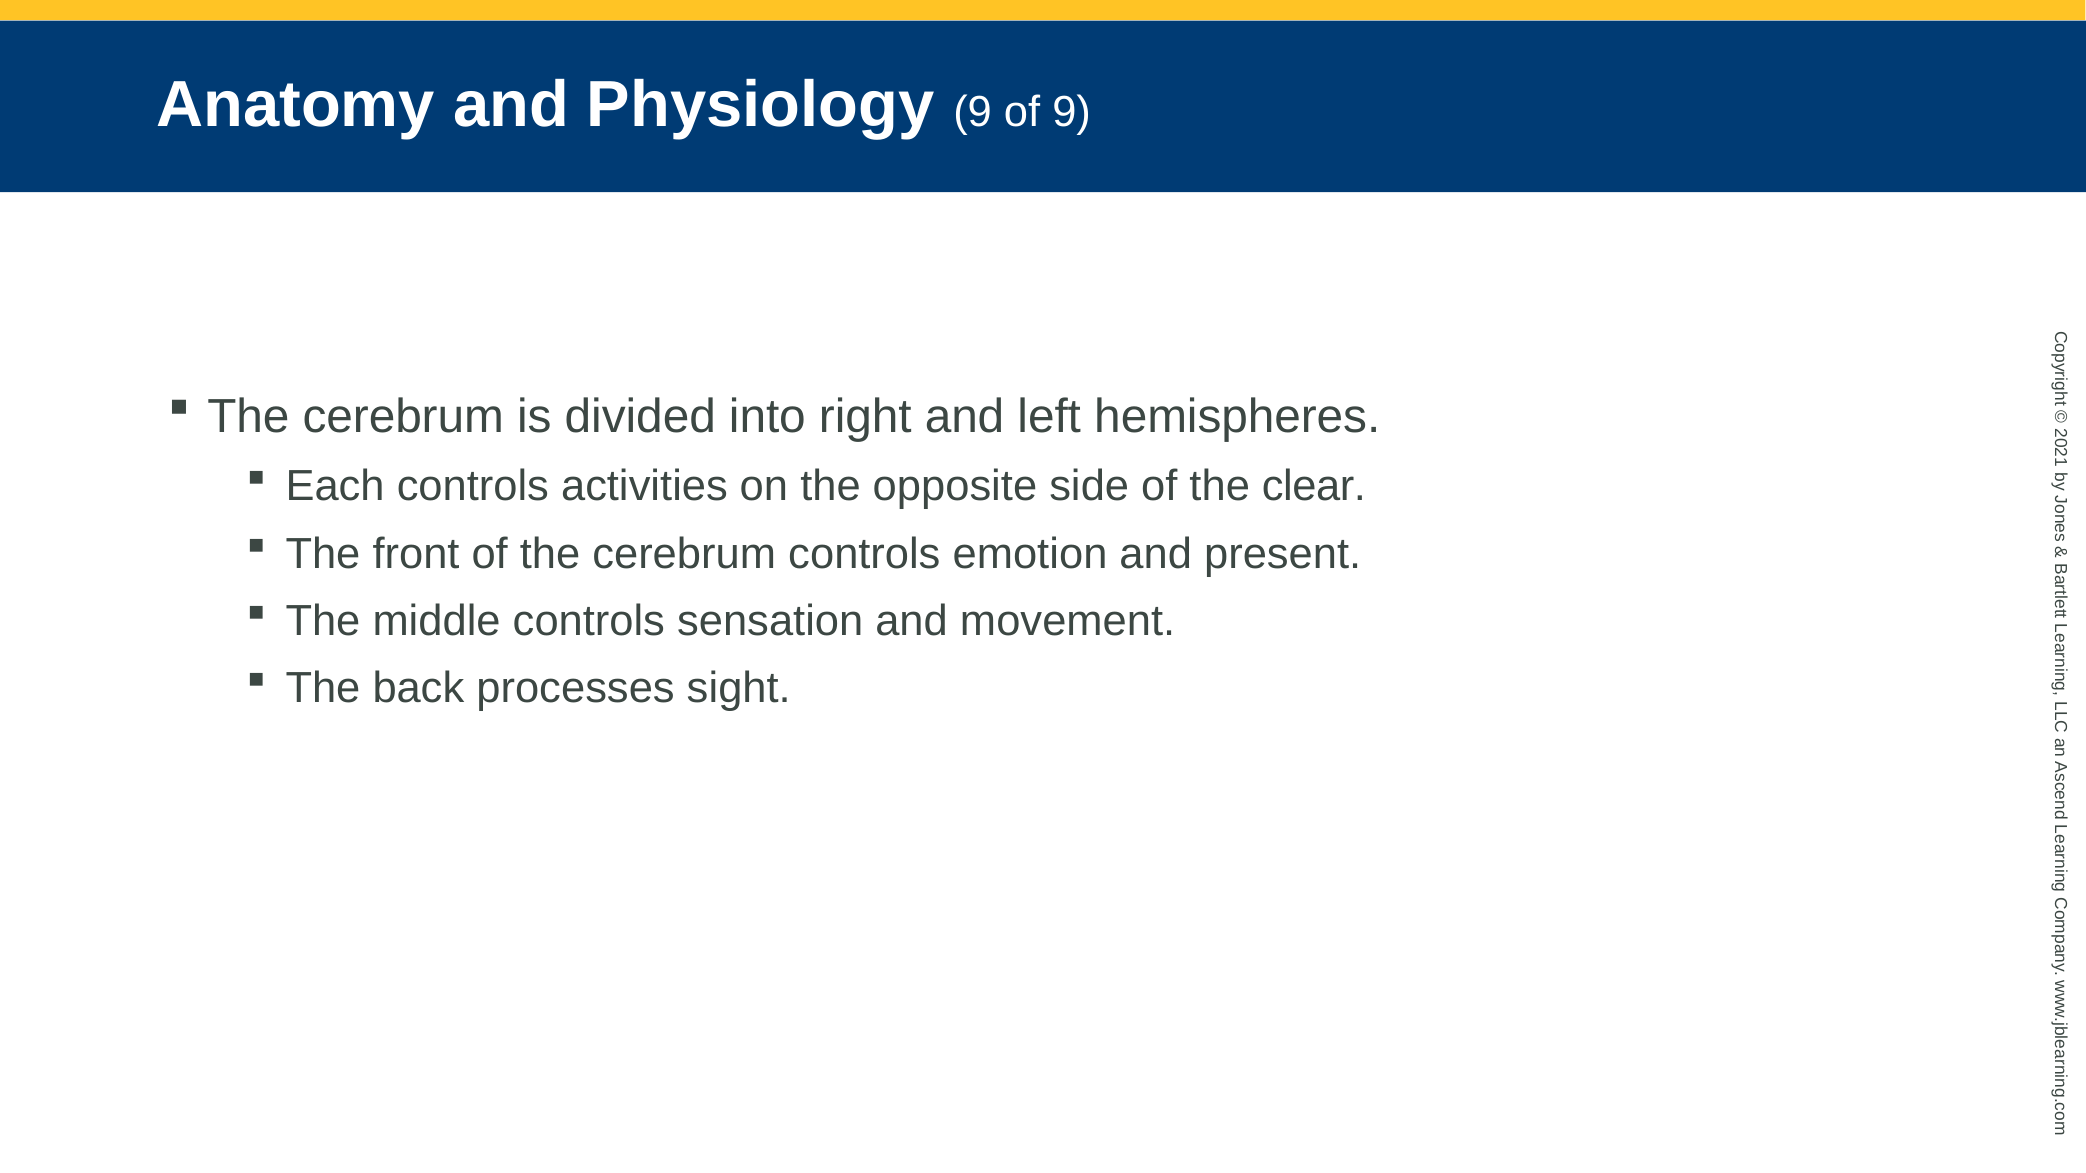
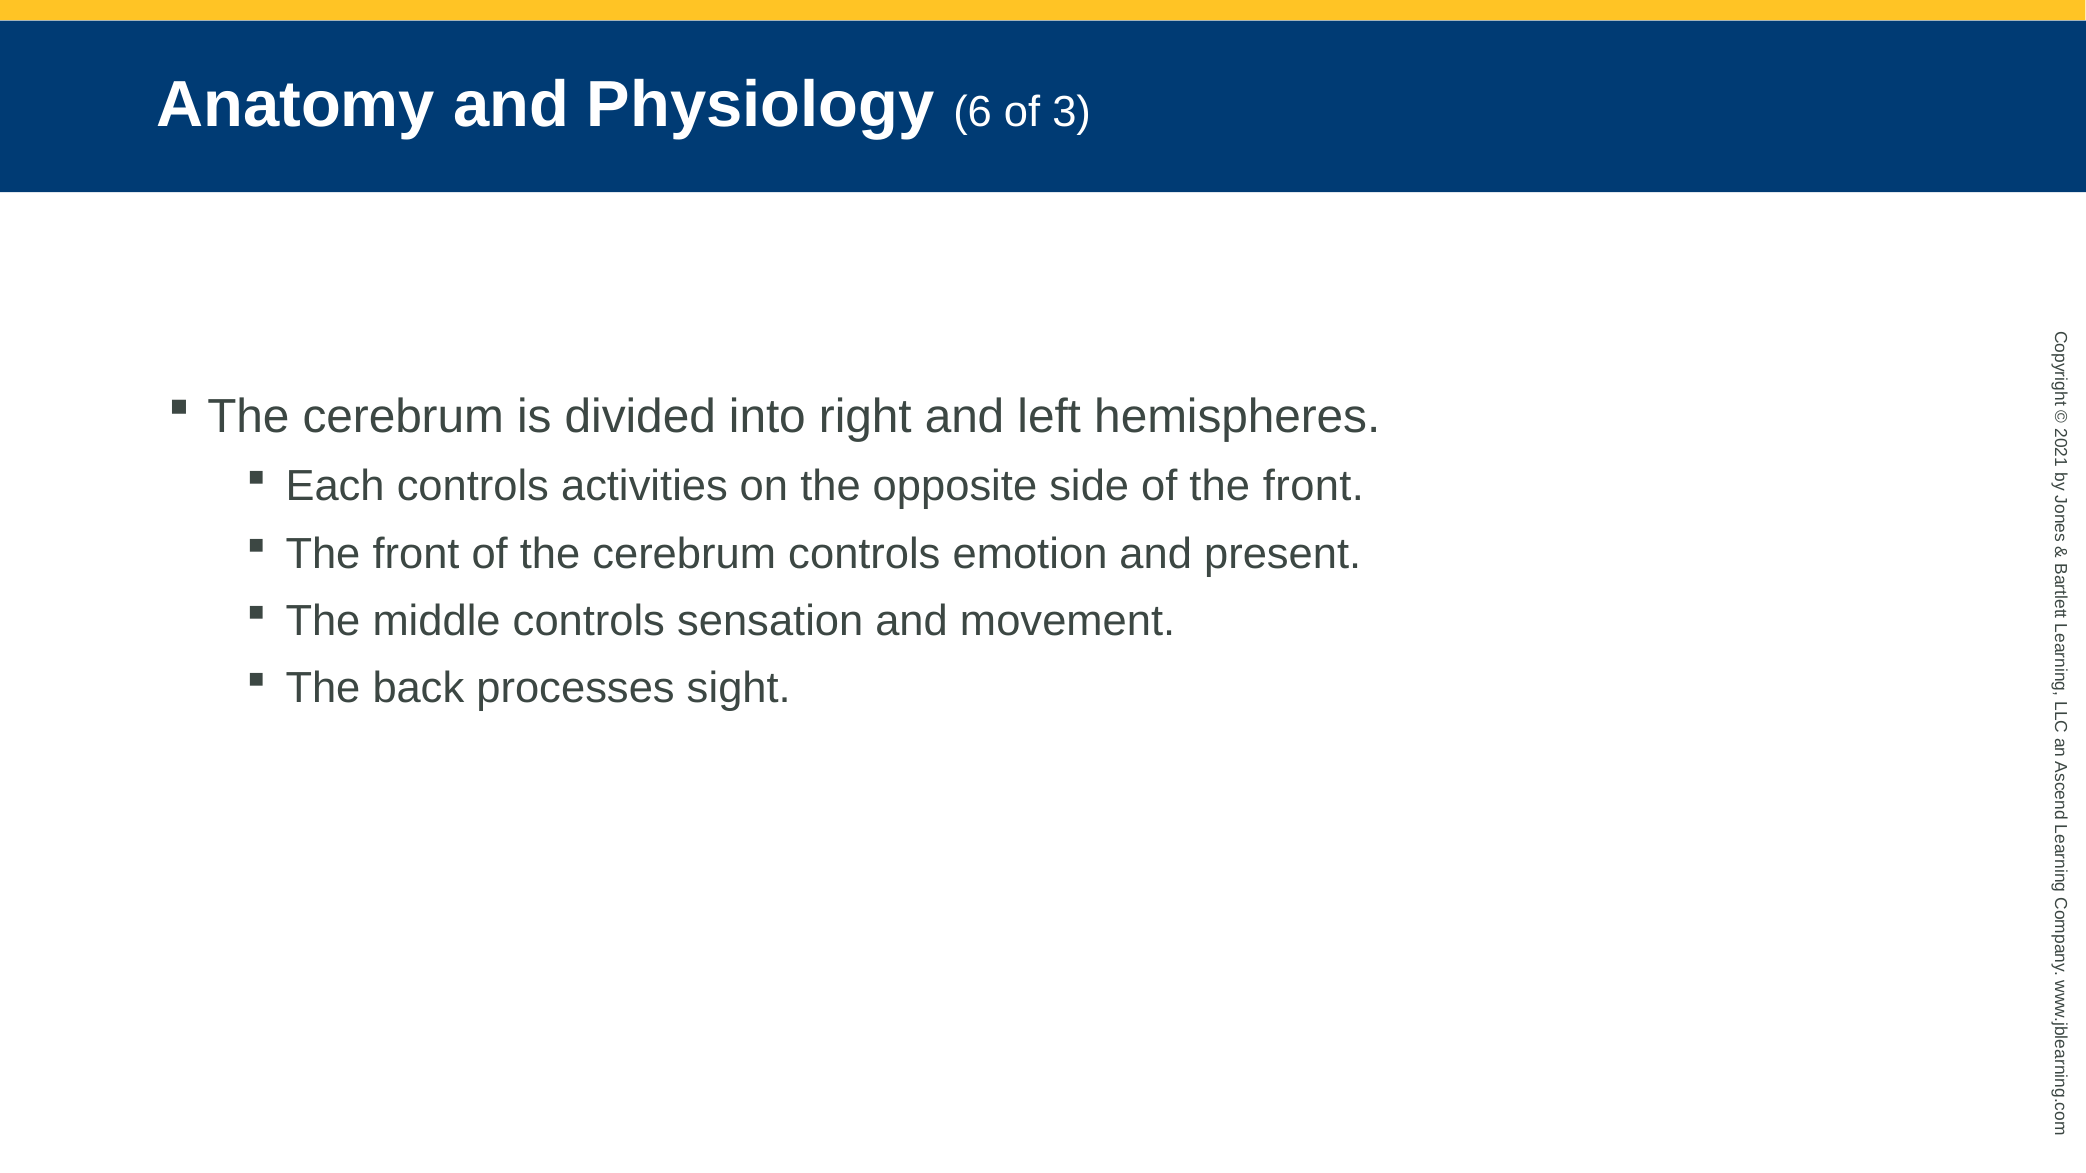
Physiology 9: 9 -> 6
of 9: 9 -> 3
of the clear: clear -> front
